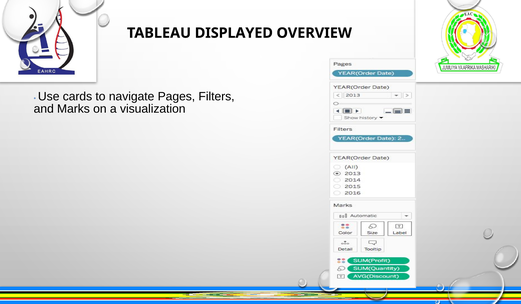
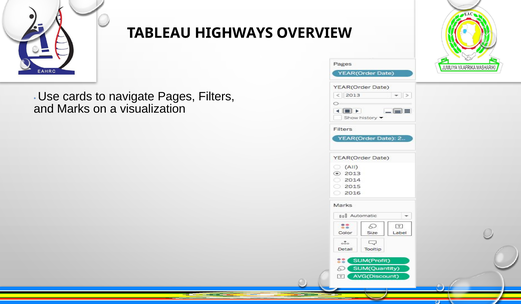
DISPLAYED: DISPLAYED -> HIGHWAYS
